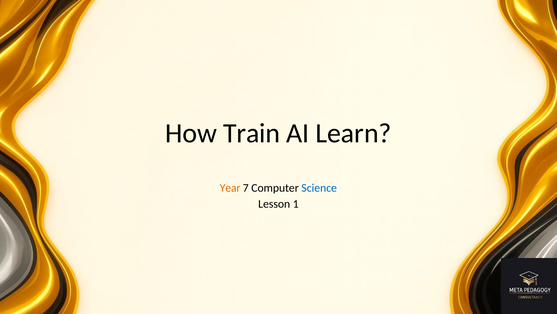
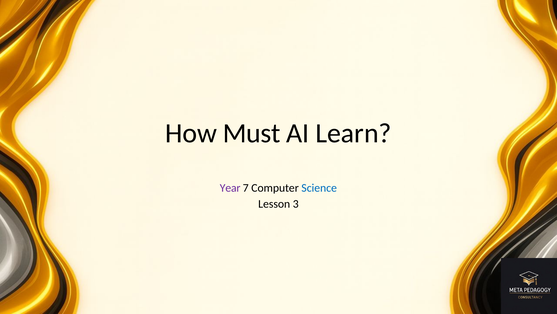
Train: Train -> Must
Year colour: orange -> purple
1: 1 -> 3
